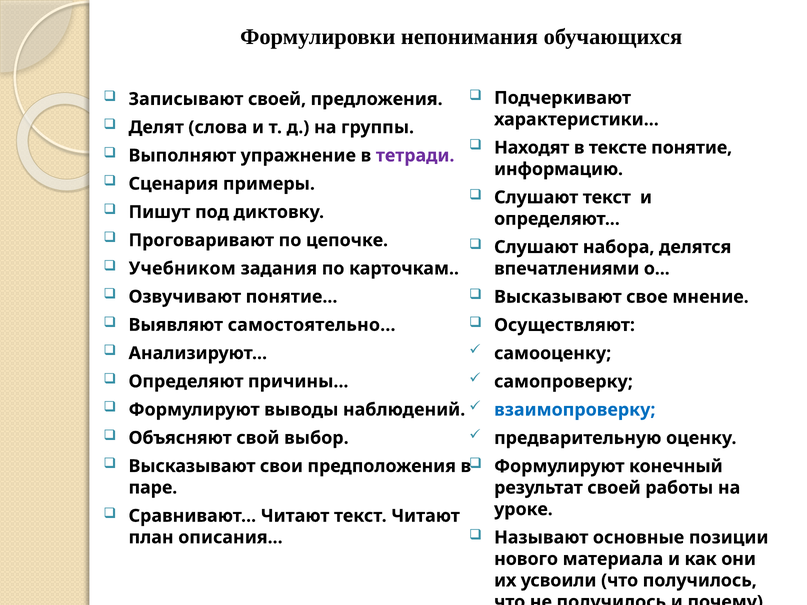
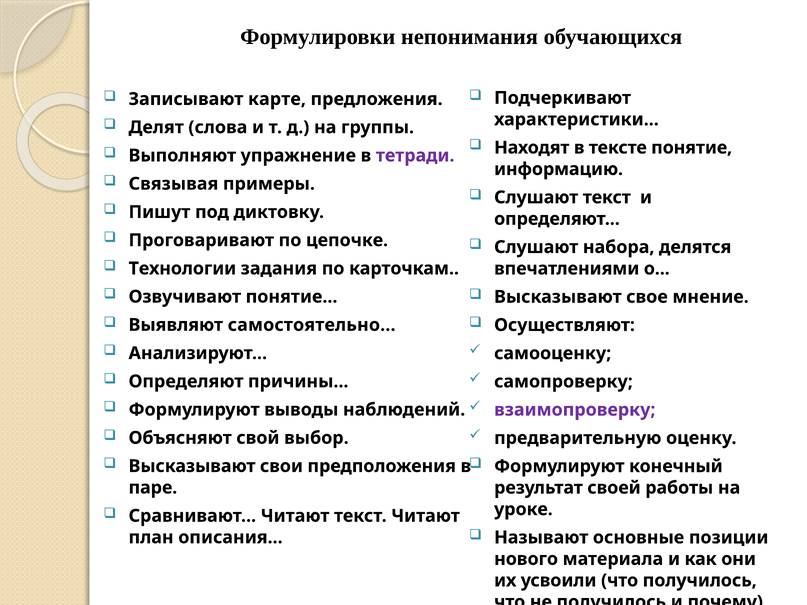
Записывают своей: своей -> карте
Сценария: Сценария -> Связывая
Учебником: Учебником -> Технологии
взаимопроверку colour: blue -> purple
